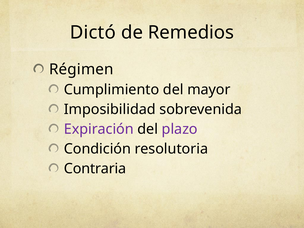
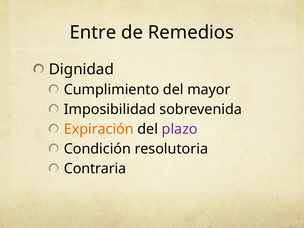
Dictó: Dictó -> Entre
Régimen: Régimen -> Dignidad
Expiración colour: purple -> orange
